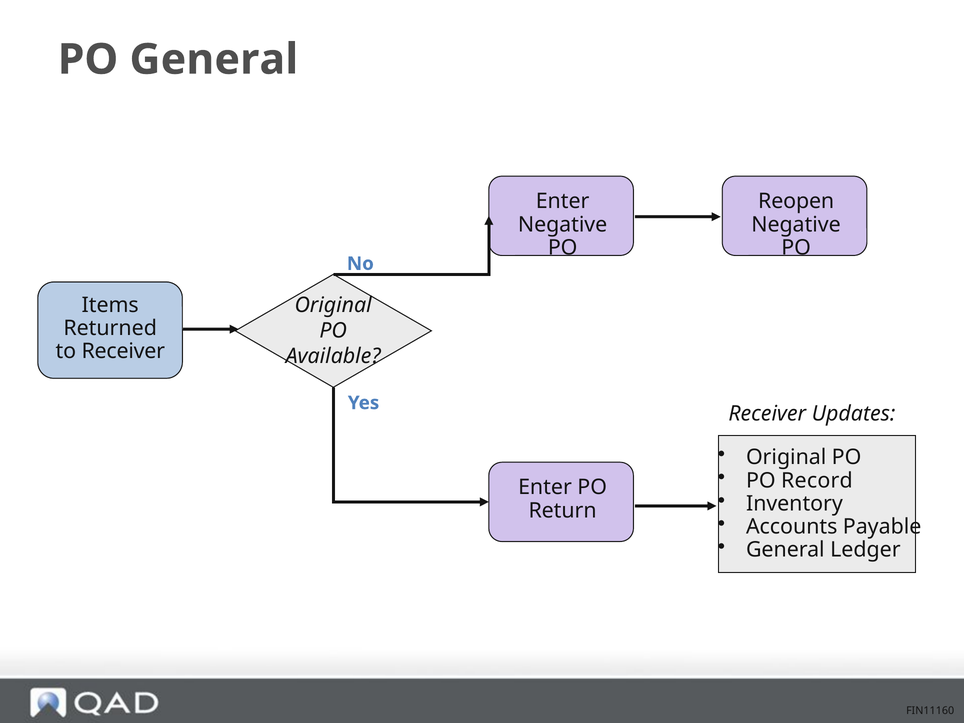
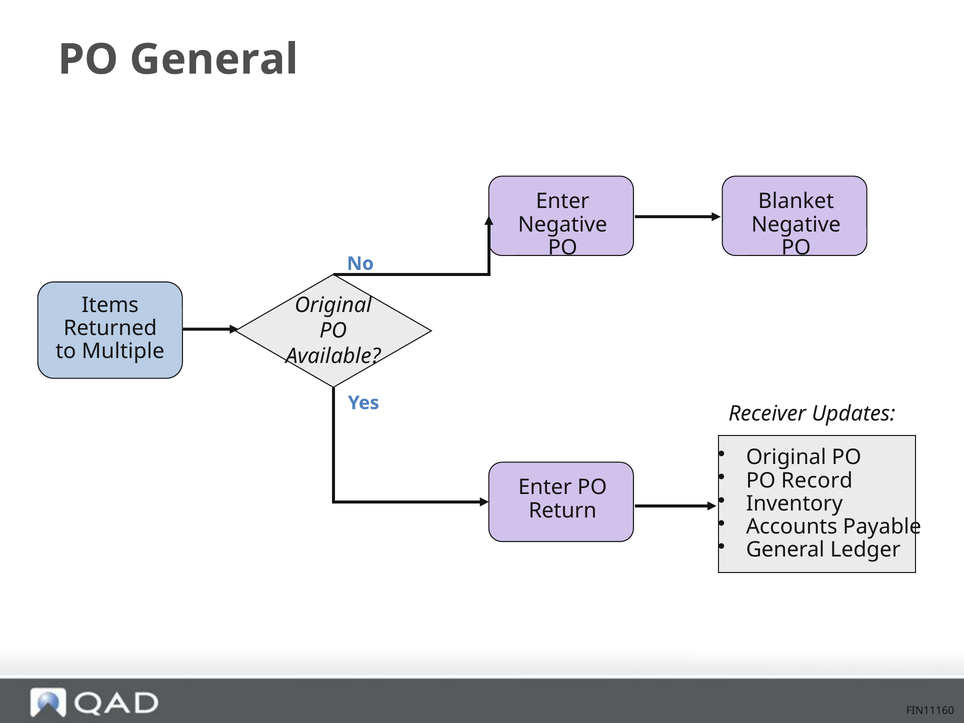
Reopen: Reopen -> Blanket
to Receiver: Receiver -> Multiple
